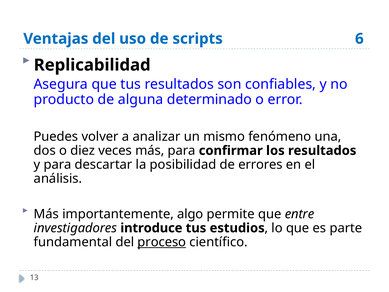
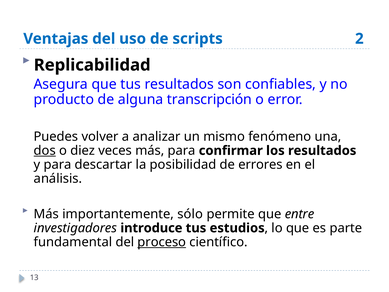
6: 6 -> 2
determinado: determinado -> transcripción
dos underline: none -> present
algo: algo -> sólo
